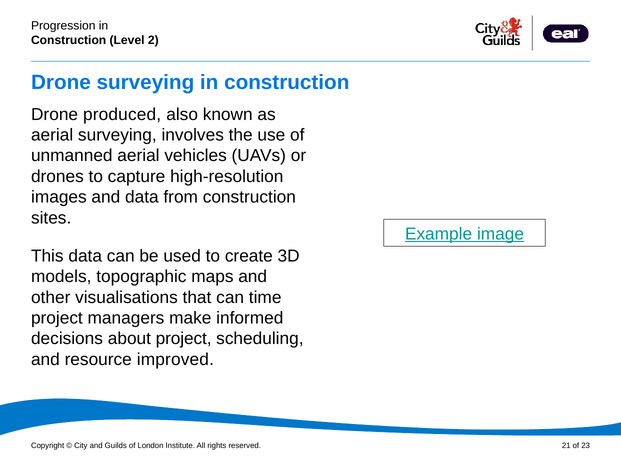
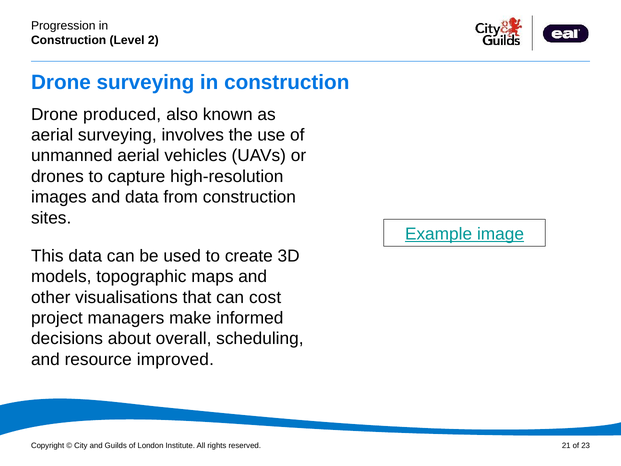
time: time -> cost
about project: project -> overall
